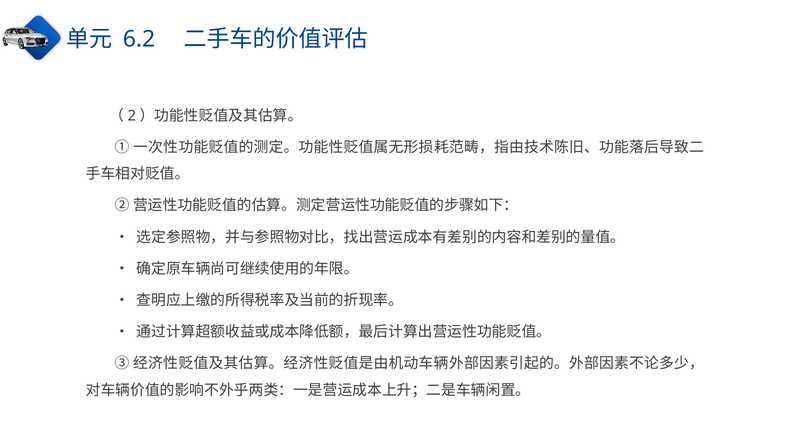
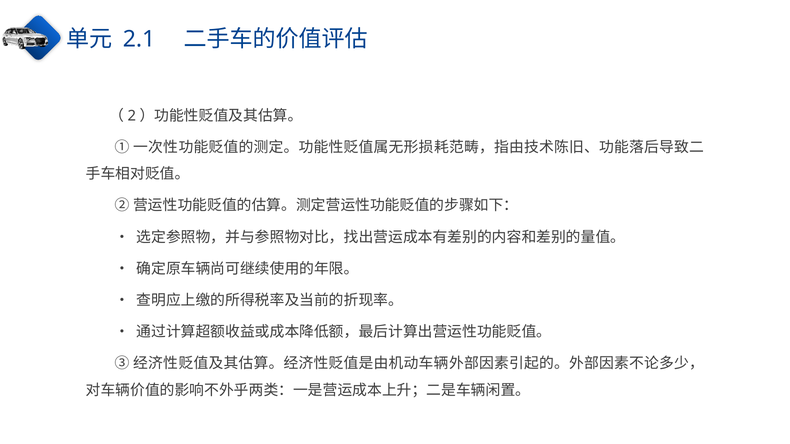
6.2: 6.2 -> 2.1
